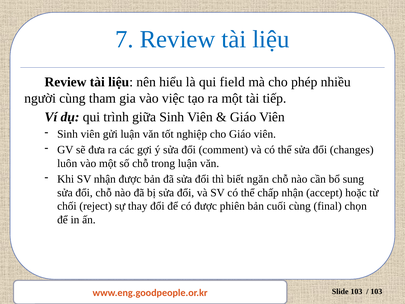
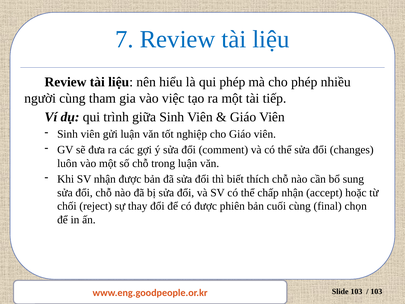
qui field: field -> phép
ngăn: ngăn -> thích
